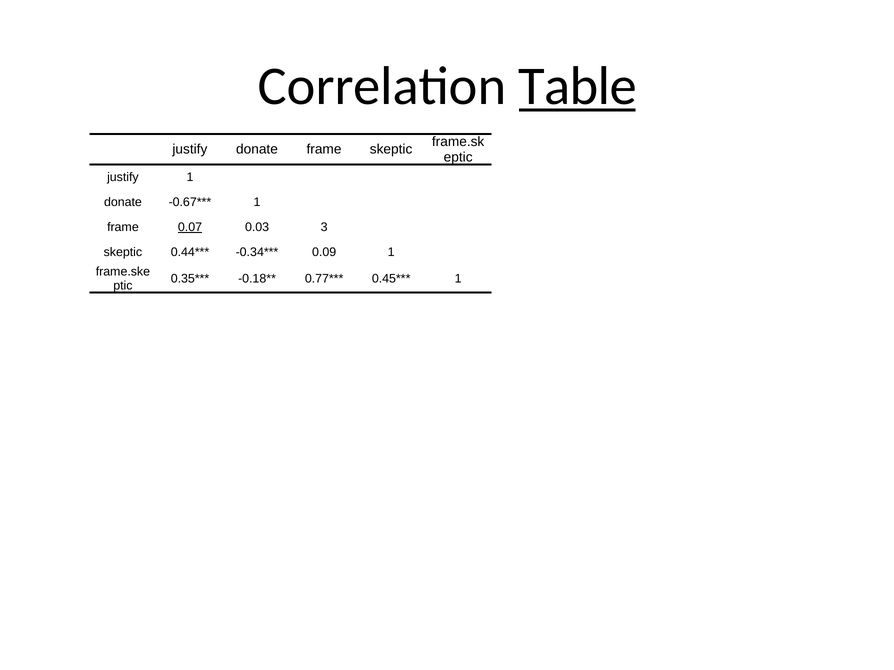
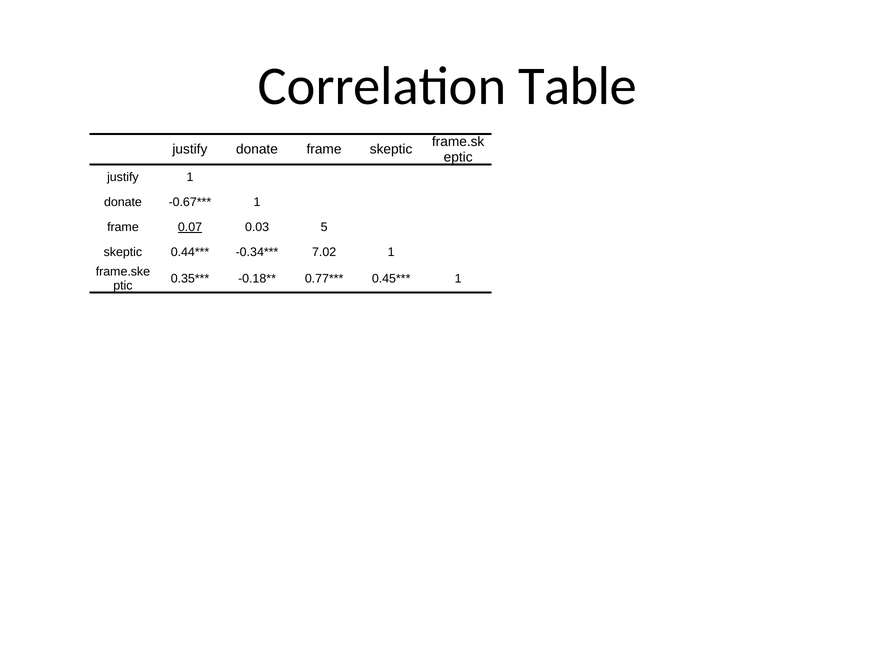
Table underline: present -> none
3: 3 -> 5
0.09: 0.09 -> 7.02
